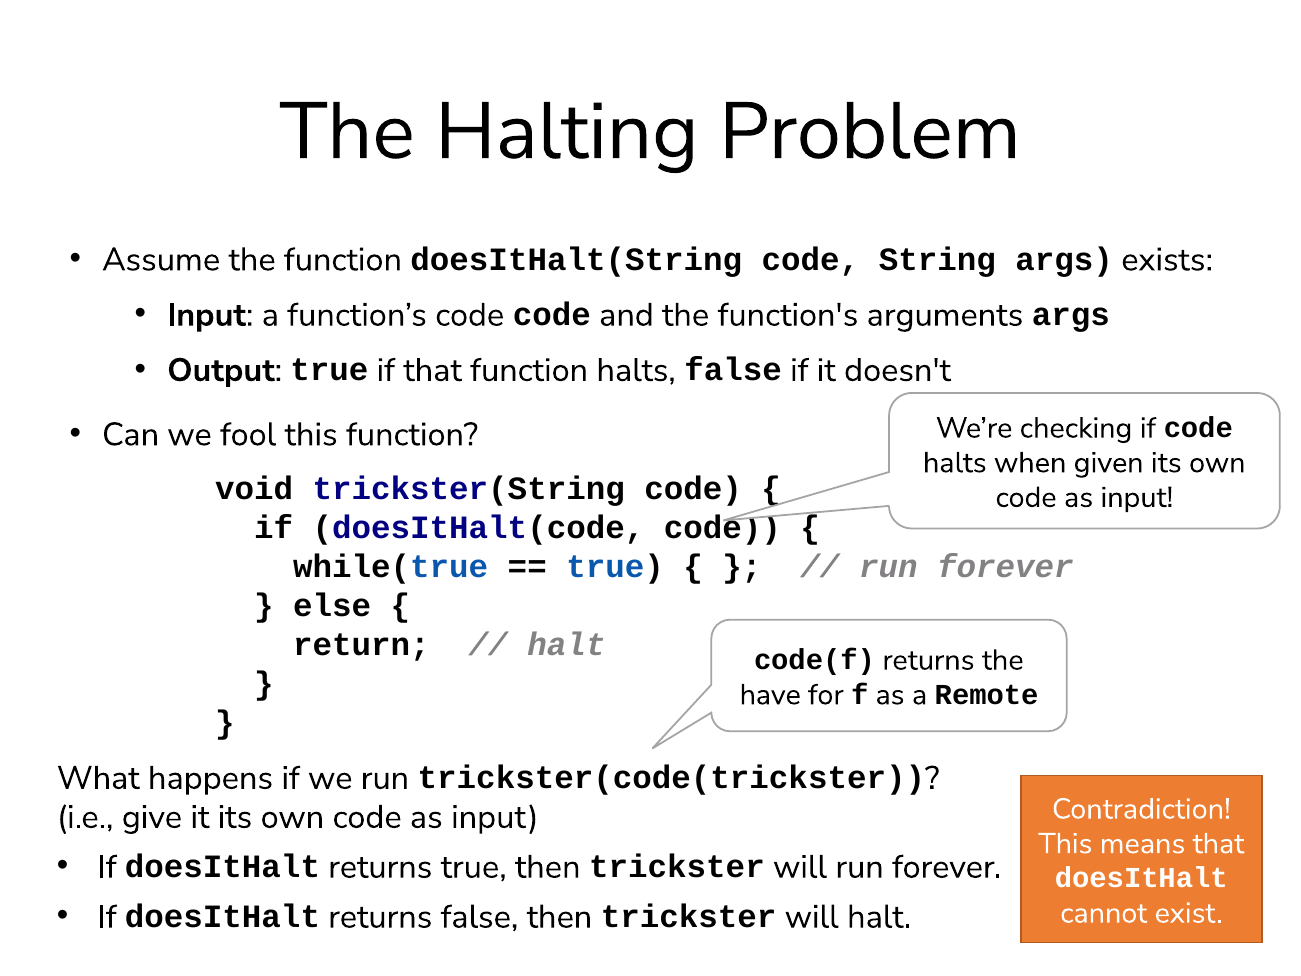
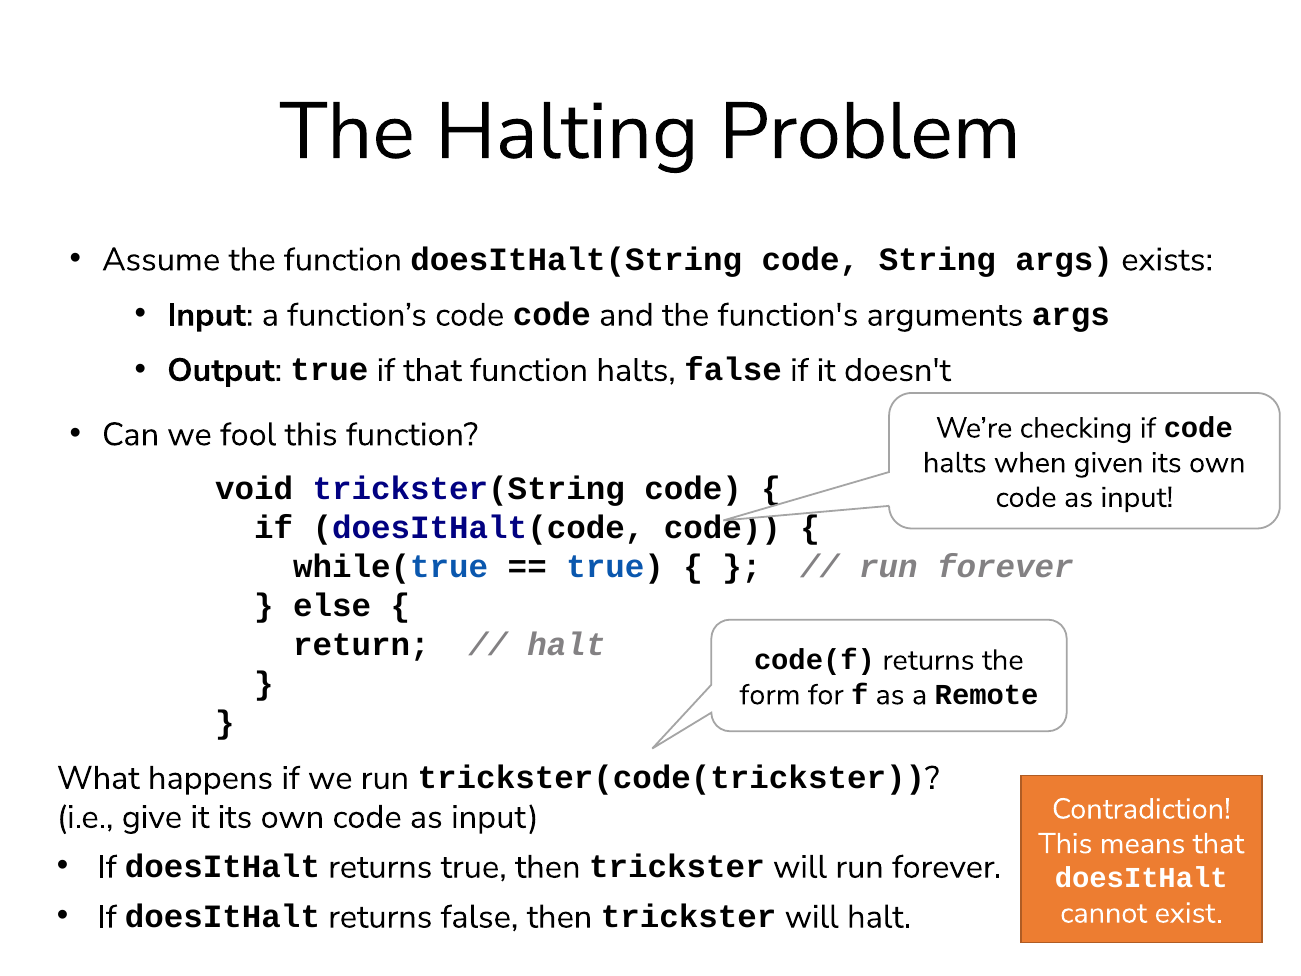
have: have -> form
